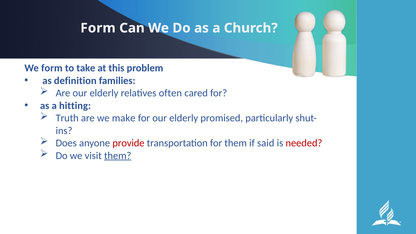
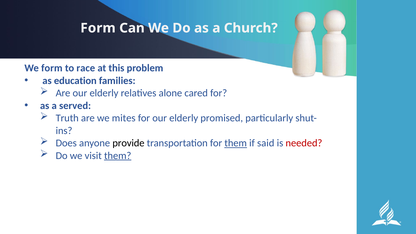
take: take -> race
definition: definition -> education
often: often -> alone
hitting: hitting -> served
make: make -> mites
provide colour: red -> black
them at (236, 143) underline: none -> present
